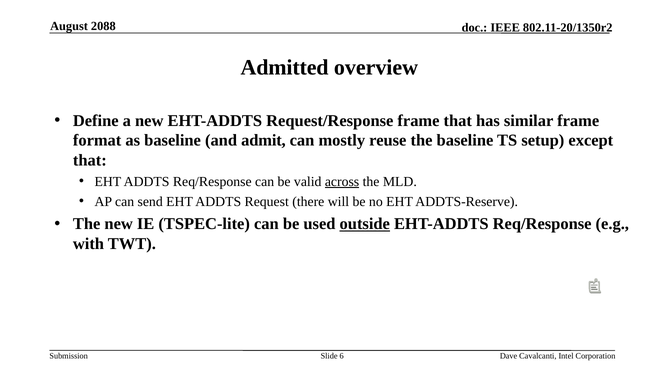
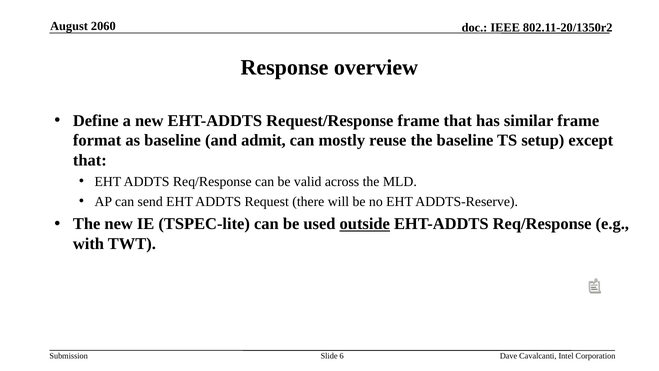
2088: 2088 -> 2060
Admitted: Admitted -> Response
across underline: present -> none
